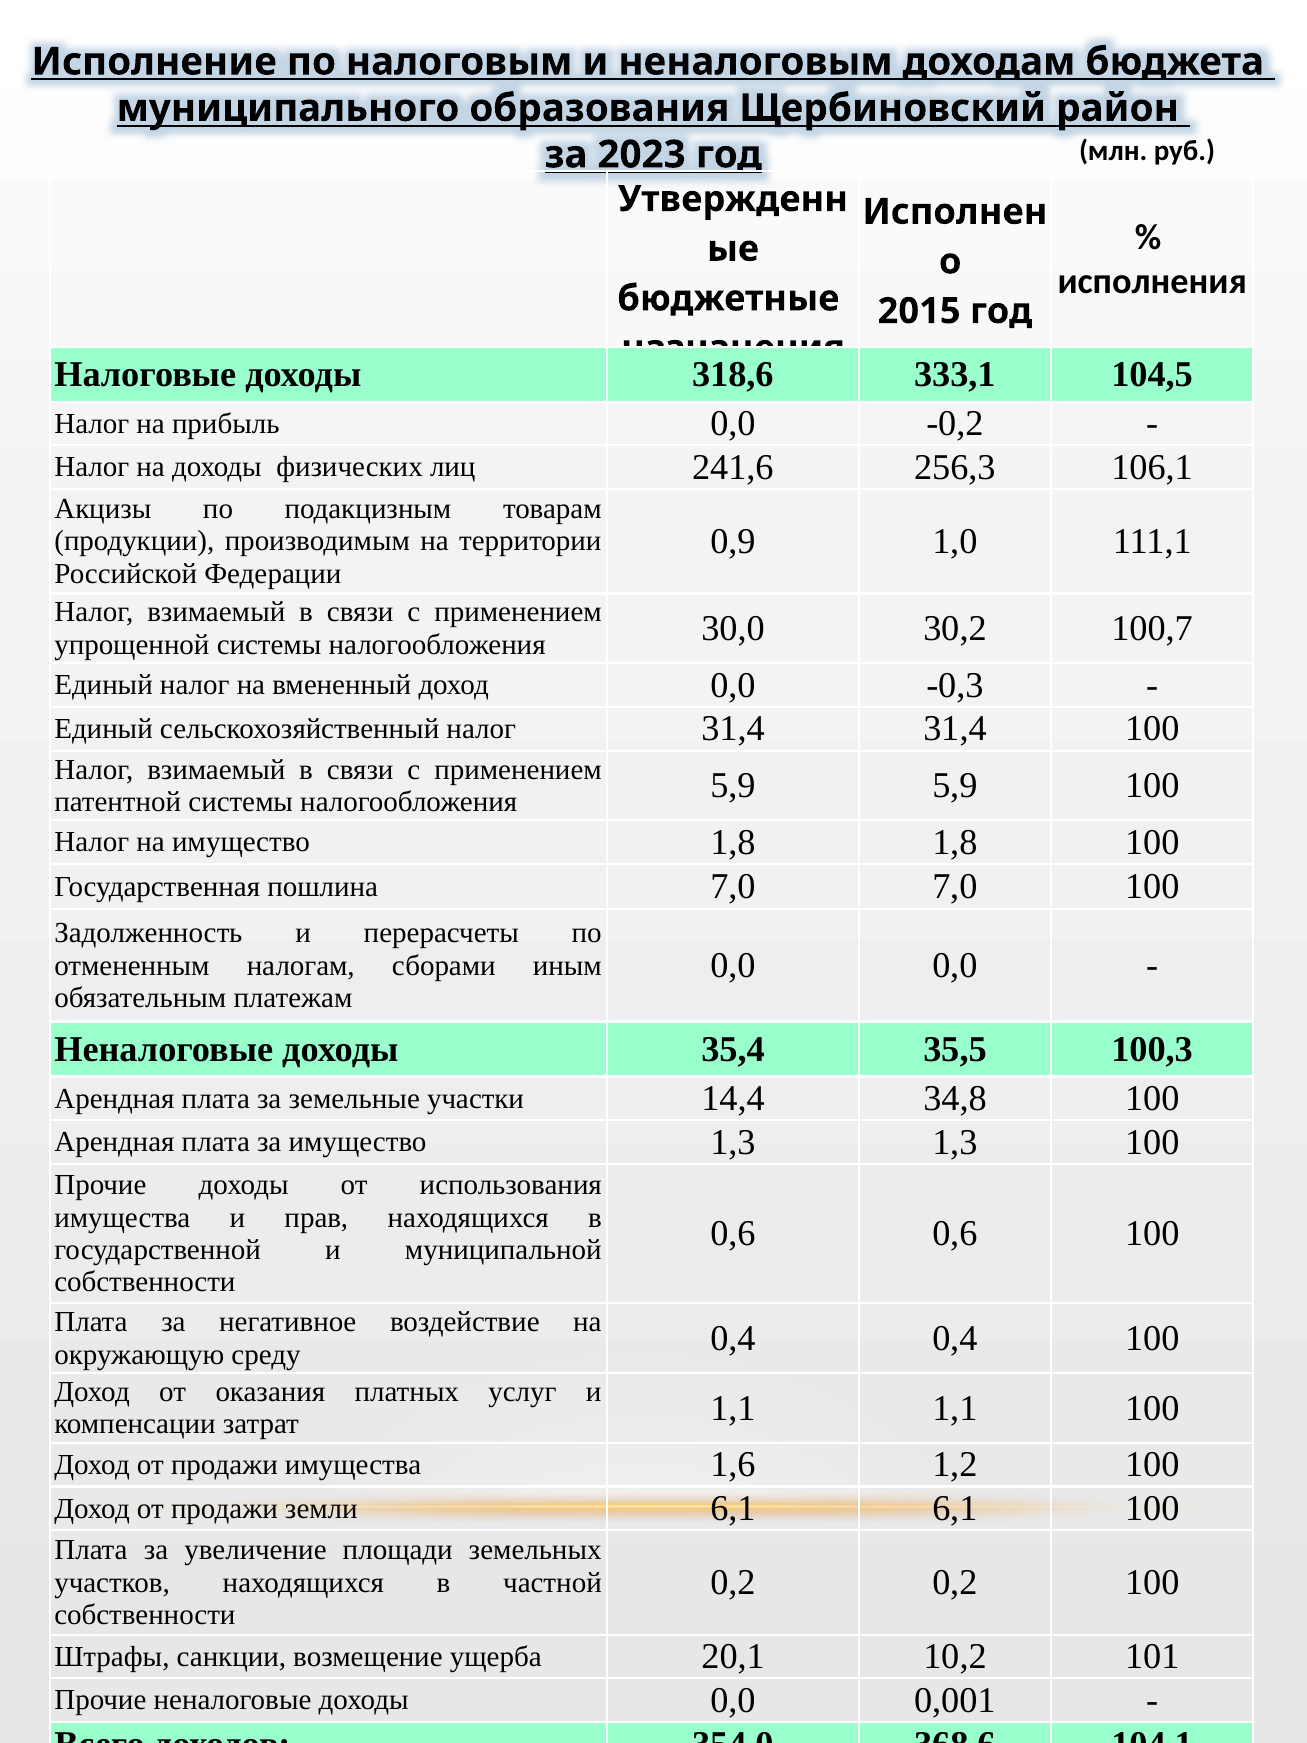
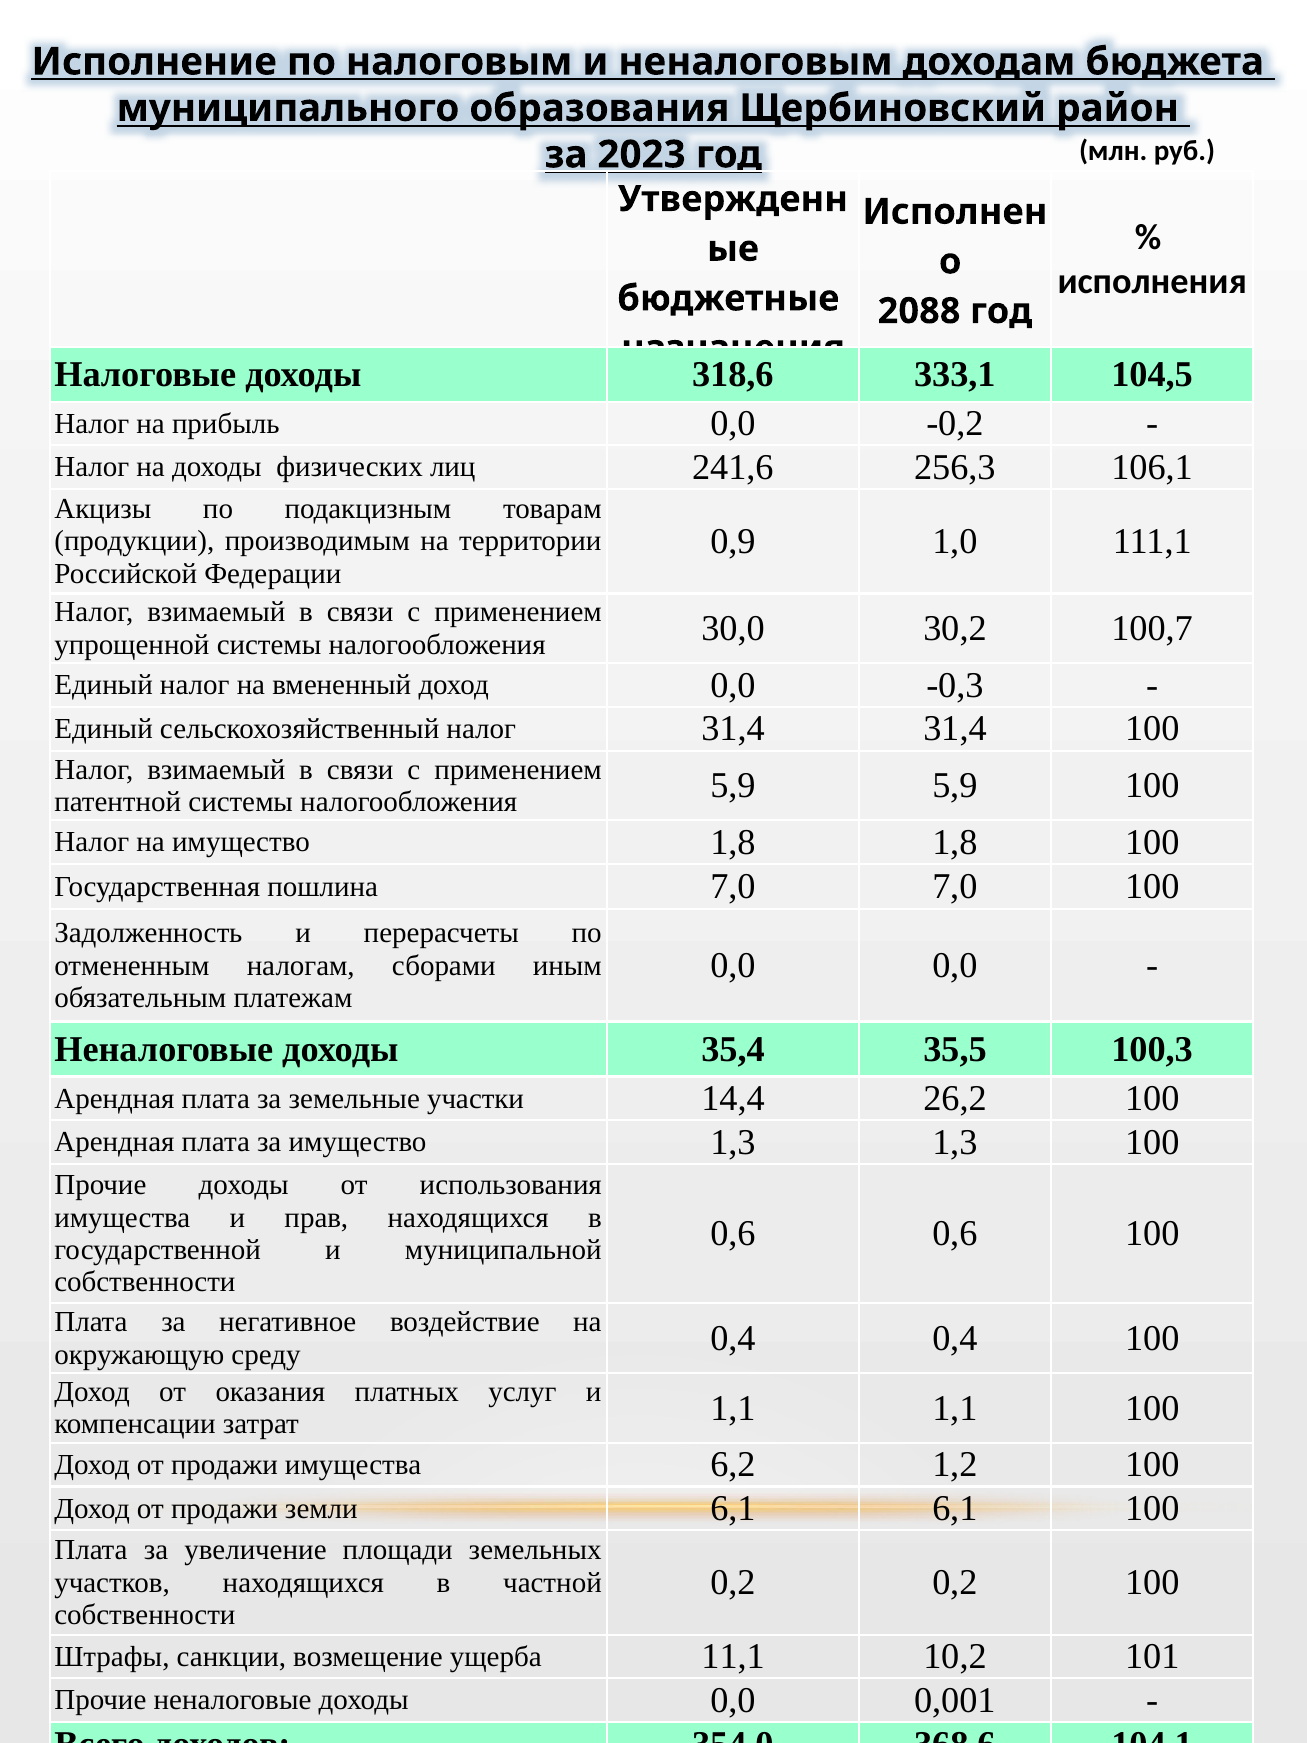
2015: 2015 -> 2088
34,8: 34,8 -> 26,2
1,6: 1,6 -> 6,2
20,1: 20,1 -> 11,1
